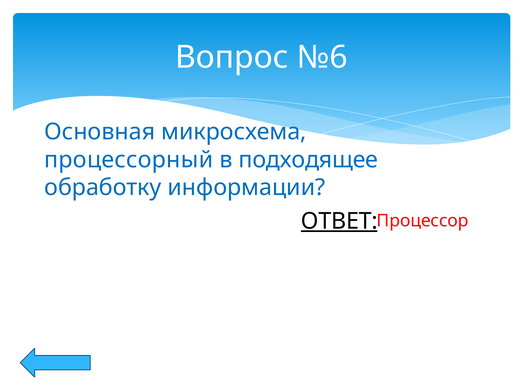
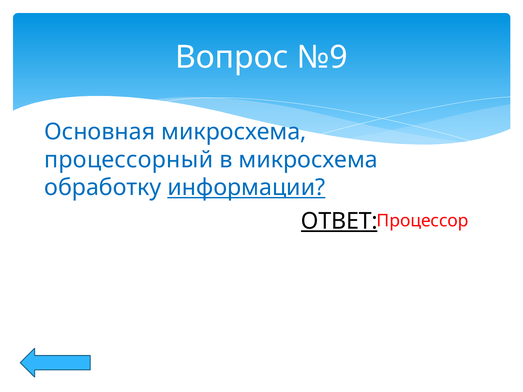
№6: №6 -> №9
в подходящее: подходящее -> микросхема
информации underline: none -> present
